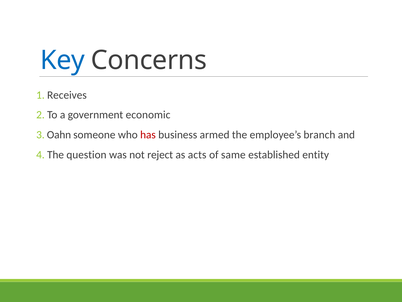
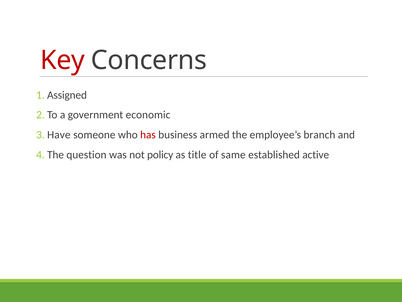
Key colour: blue -> red
Receives: Receives -> Assigned
Oahn: Oahn -> Have
reject: reject -> policy
acts: acts -> title
entity: entity -> active
